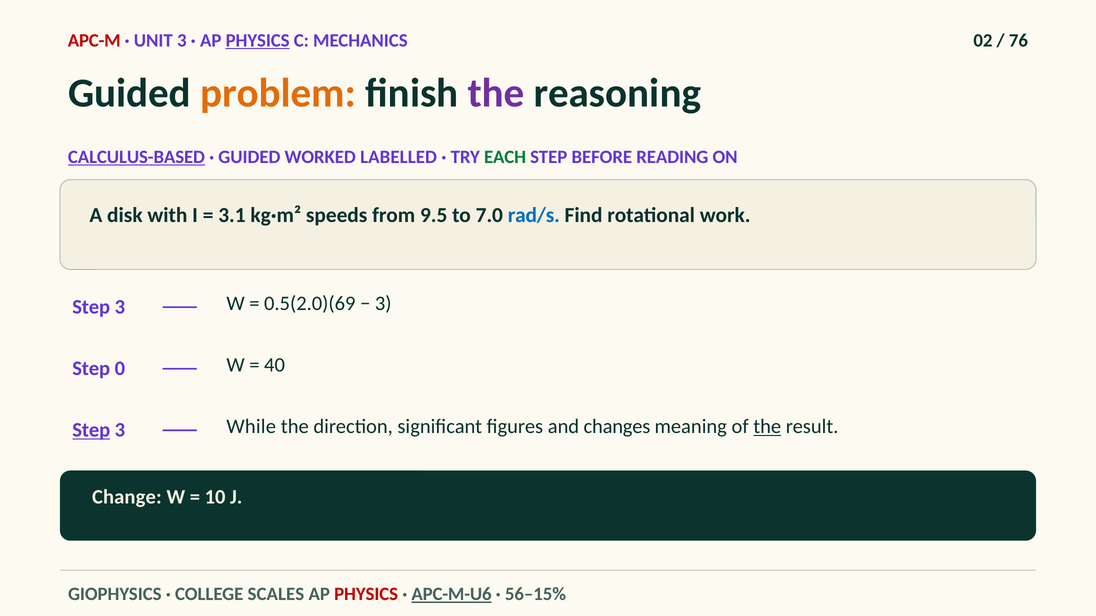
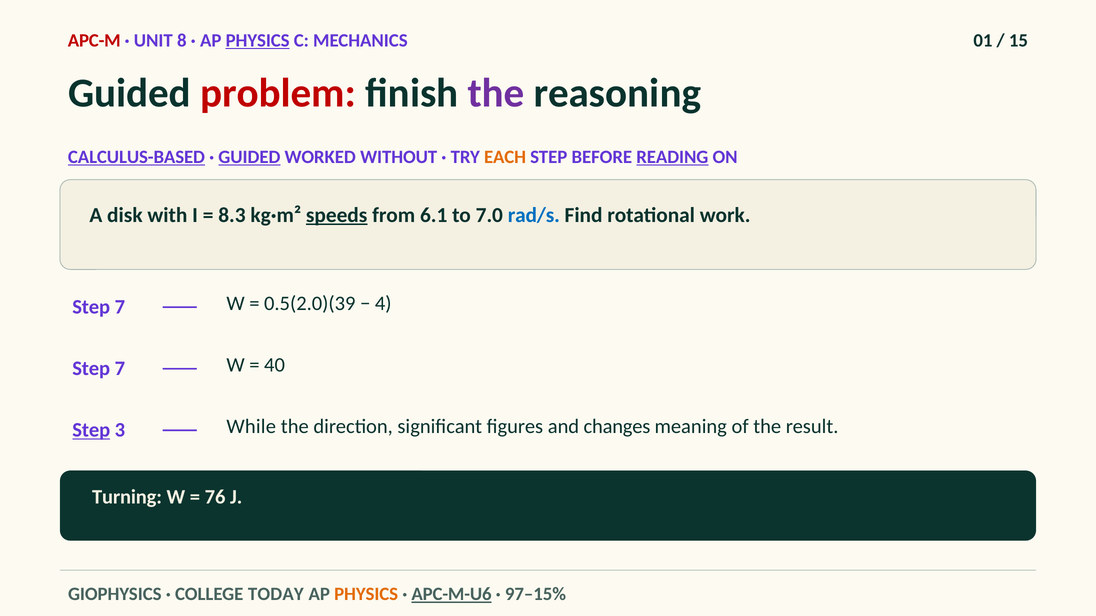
UNIT 3: 3 -> 8
02: 02 -> 01
76: 76 -> 15
problem colour: orange -> red
GUIDED at (249, 157) underline: none -> present
LABELLED: LABELLED -> WITHOUT
EACH colour: green -> orange
READING underline: none -> present
3.1: 3.1 -> 8.3
speeds underline: none -> present
9.5: 9.5 -> 6.1
3 at (120, 307): 3 -> 7
0.5(2.0)(69: 0.5(2.0)(69 -> 0.5(2.0)(39
3 at (383, 304): 3 -> 4
0 at (120, 369): 0 -> 7
the at (767, 427) underline: present -> none
Change: Change -> Turning
10: 10 -> 76
SCALES: SCALES -> TODAY
PHYSICS at (366, 595) colour: red -> orange
56–15%: 56–15% -> 97–15%
